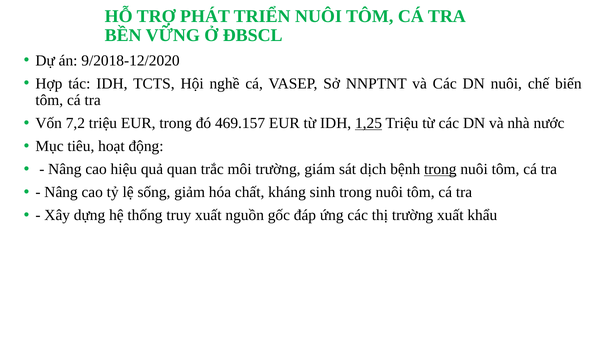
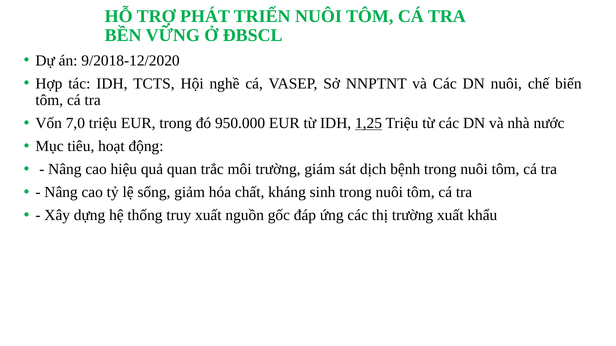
7,2: 7,2 -> 7,0
469.157: 469.157 -> 950.000
trong at (440, 169) underline: present -> none
